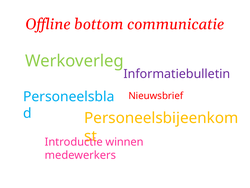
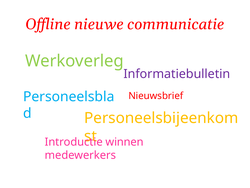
bottom: bottom -> nieuwe
